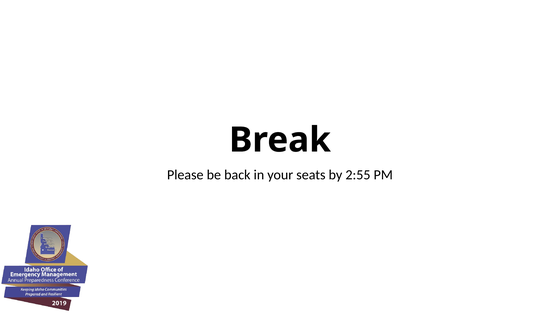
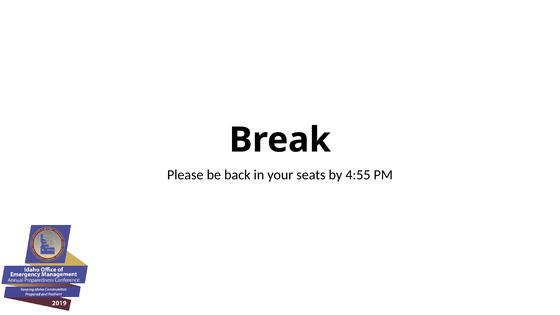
2:55: 2:55 -> 4:55
